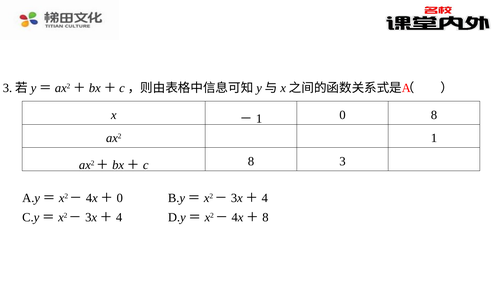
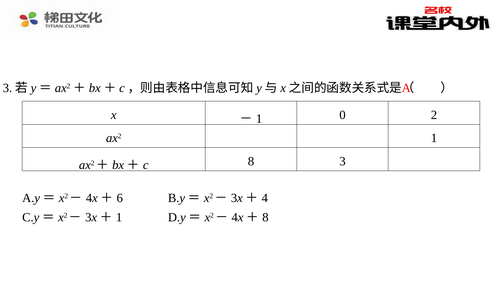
0 8: 8 -> 2
0 at (120, 198): 0 -> 6
4 at (119, 218): 4 -> 1
